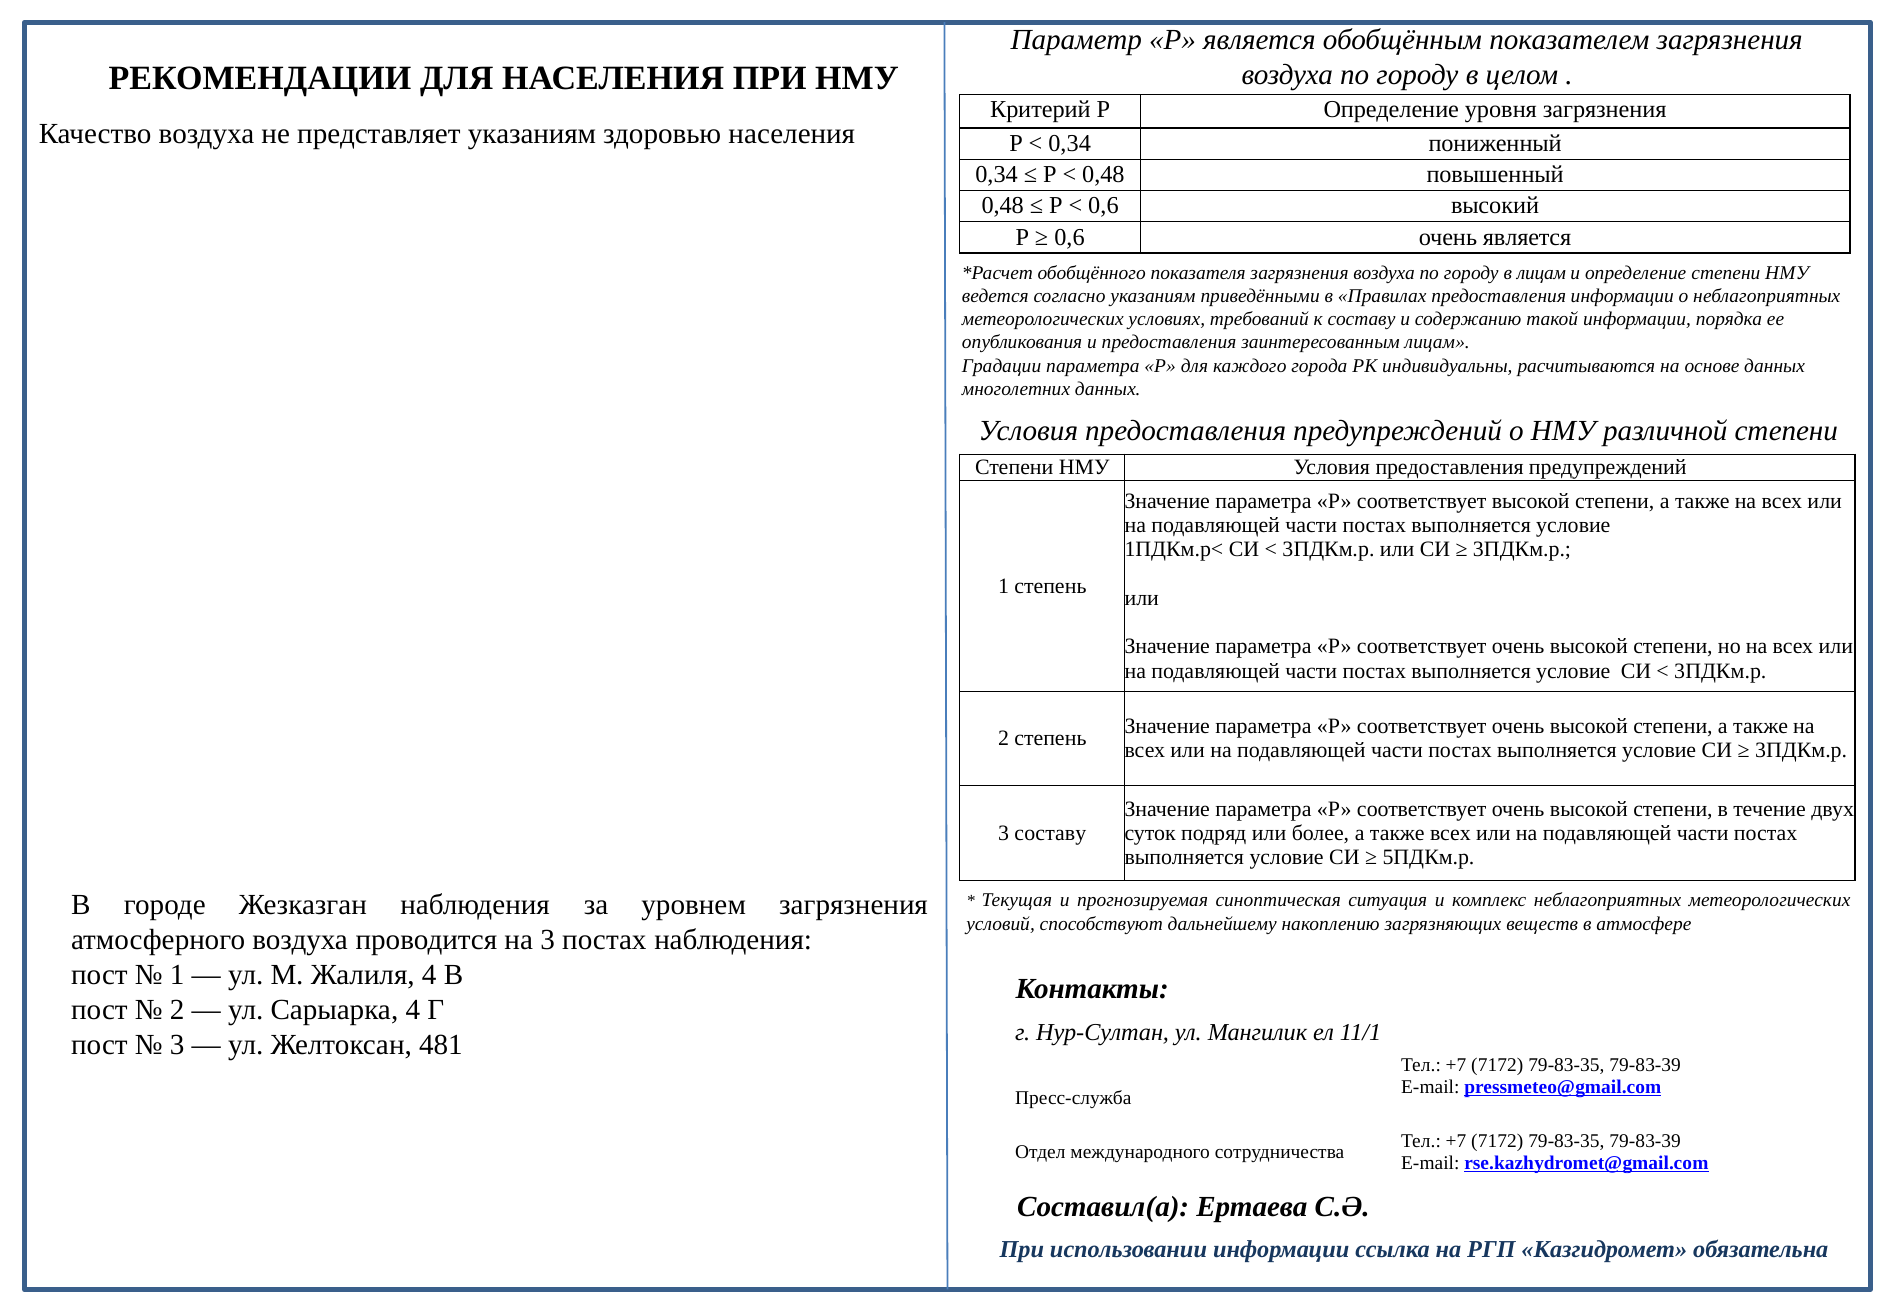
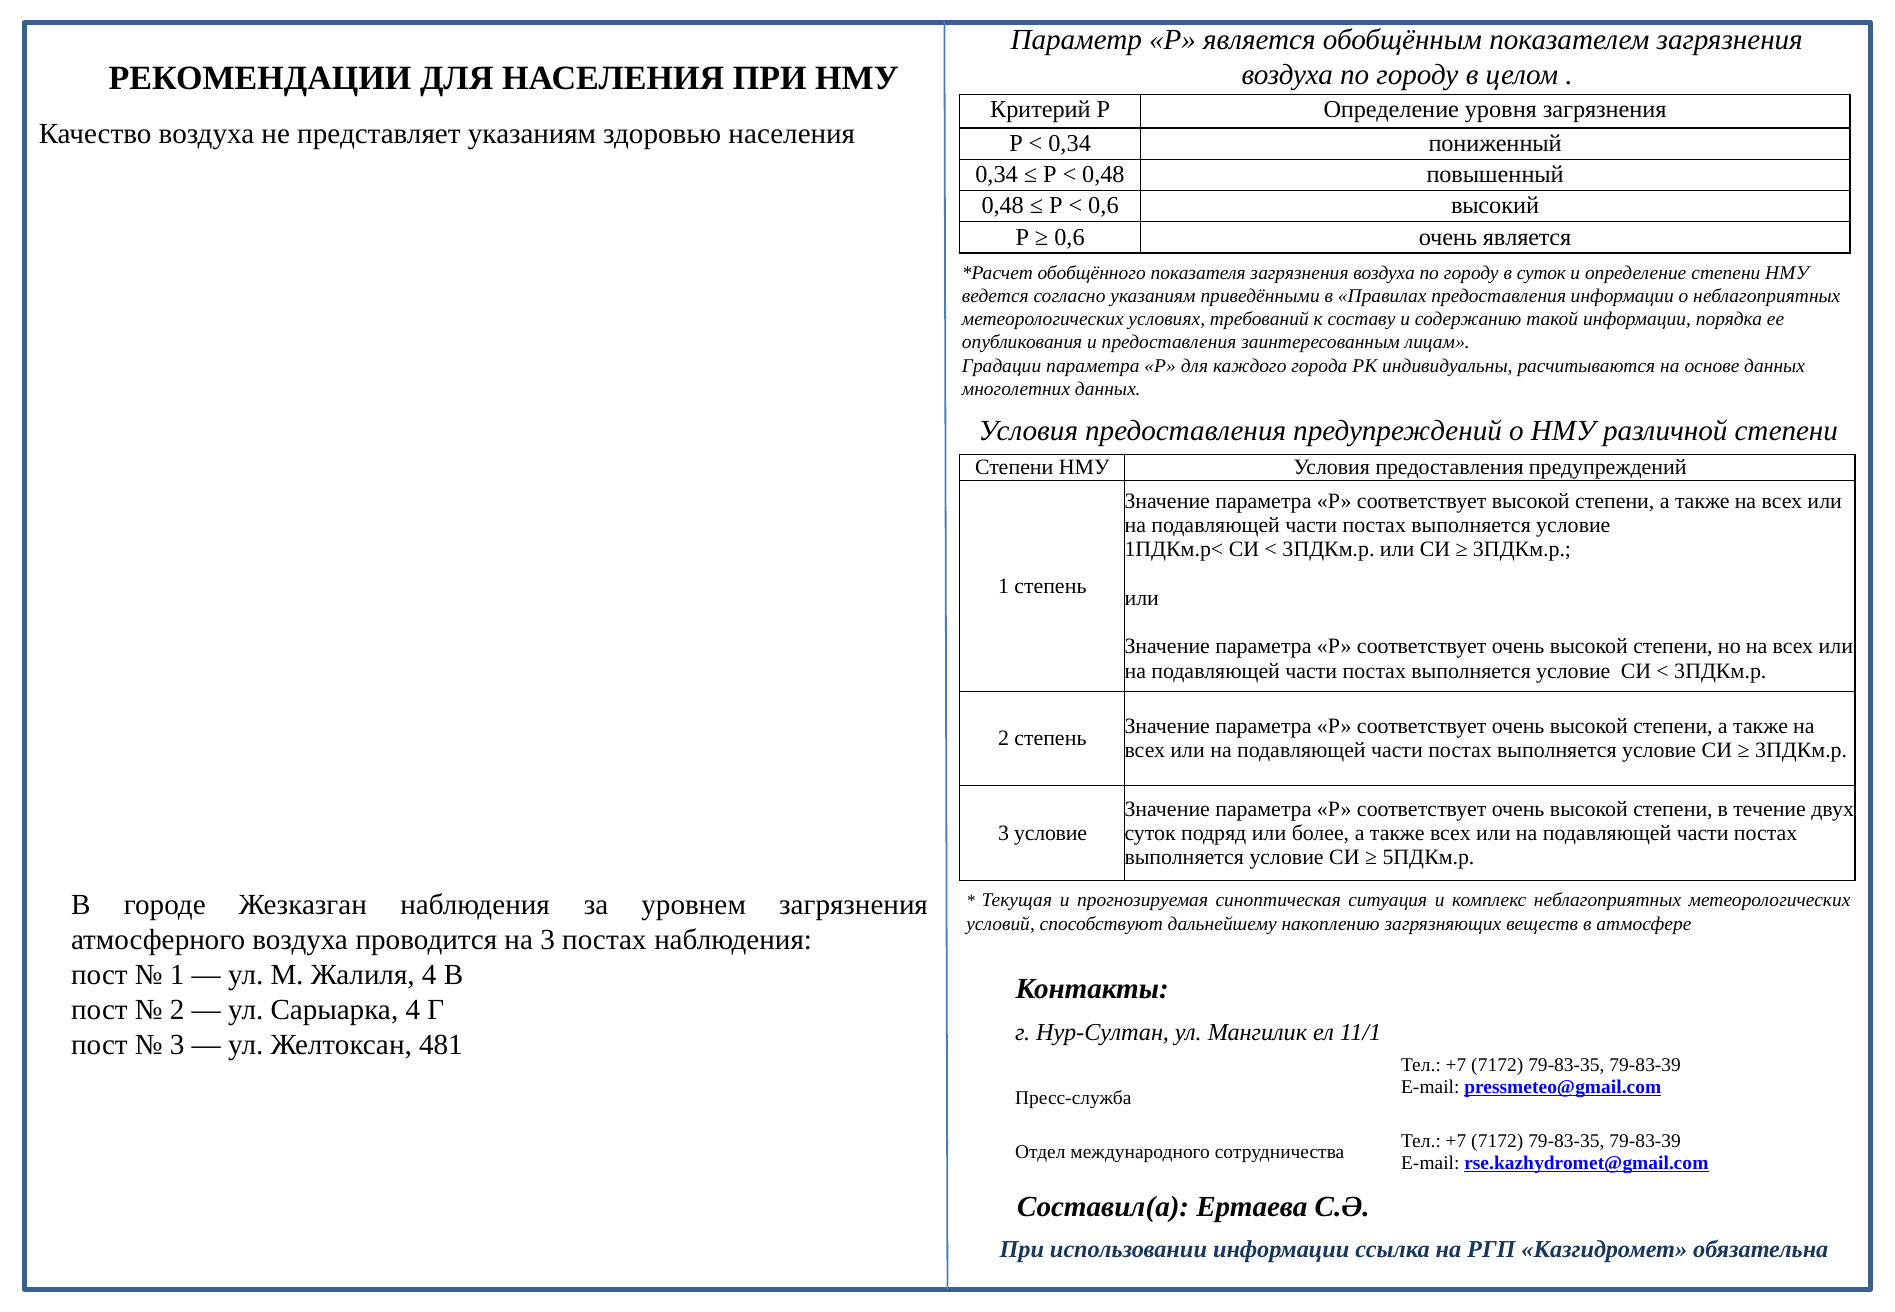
в лицам: лицам -> суток
3 составу: составу -> условие
